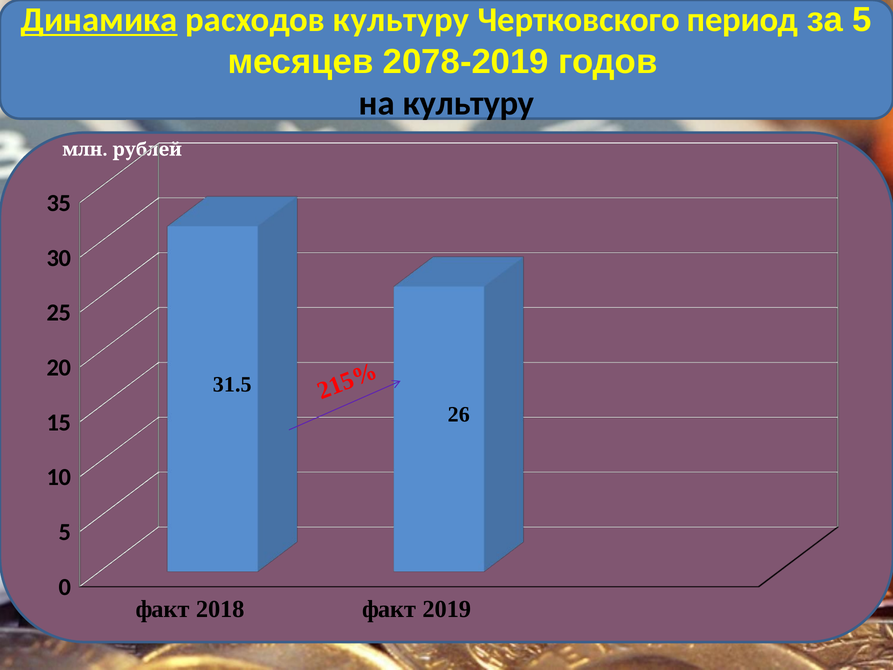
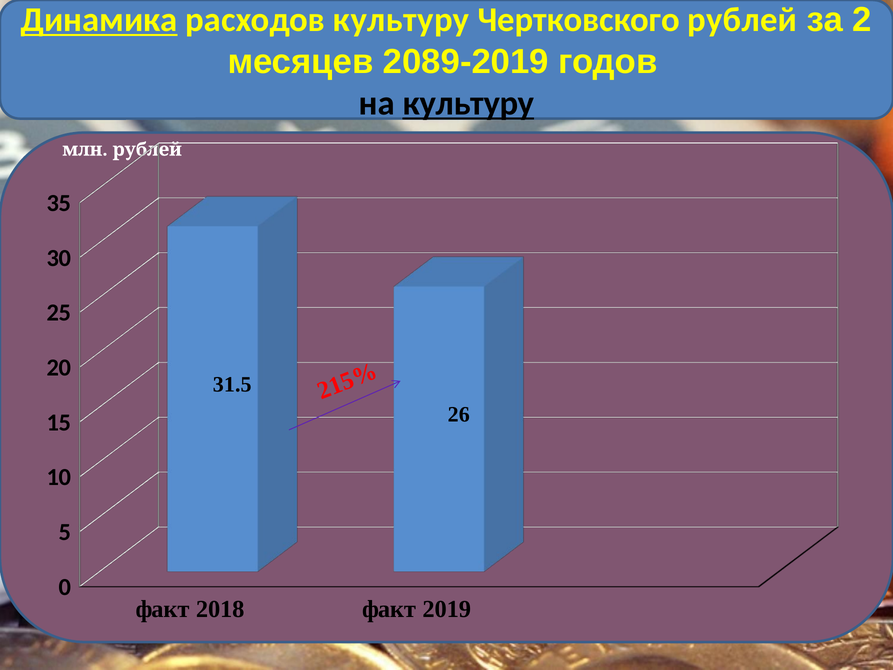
Чертковского период: период -> рублей
за 5: 5 -> 2
2078-2019: 2078-2019 -> 2089-2019
культуру at (469, 103) underline: none -> present
